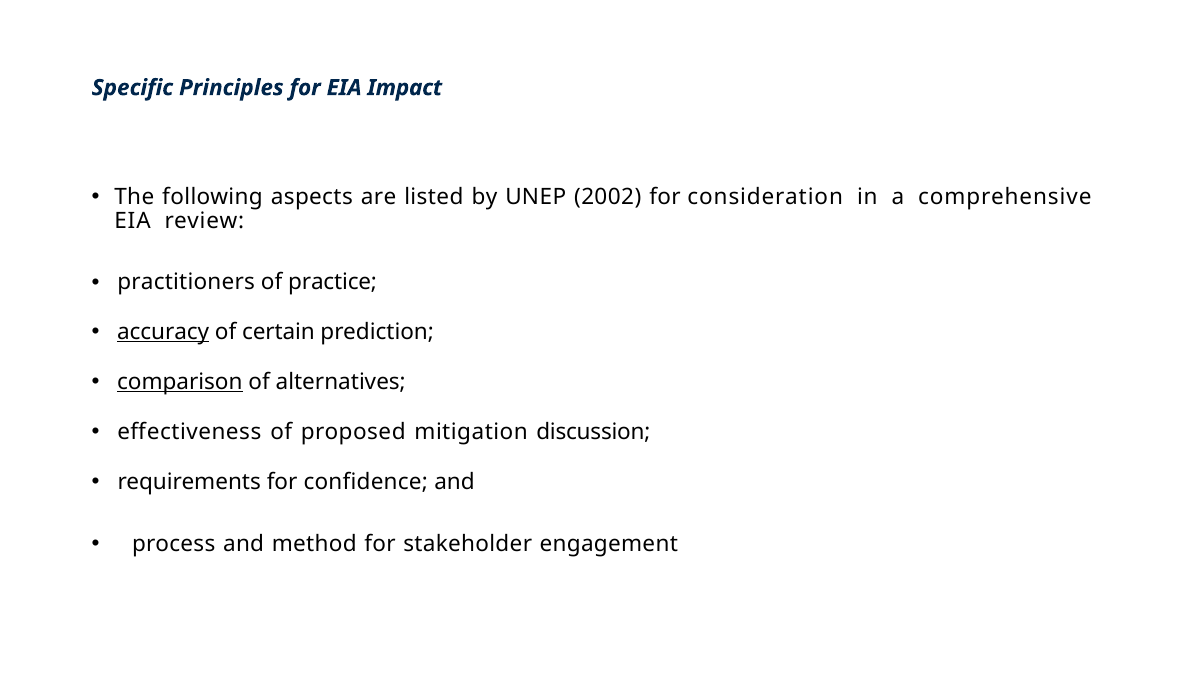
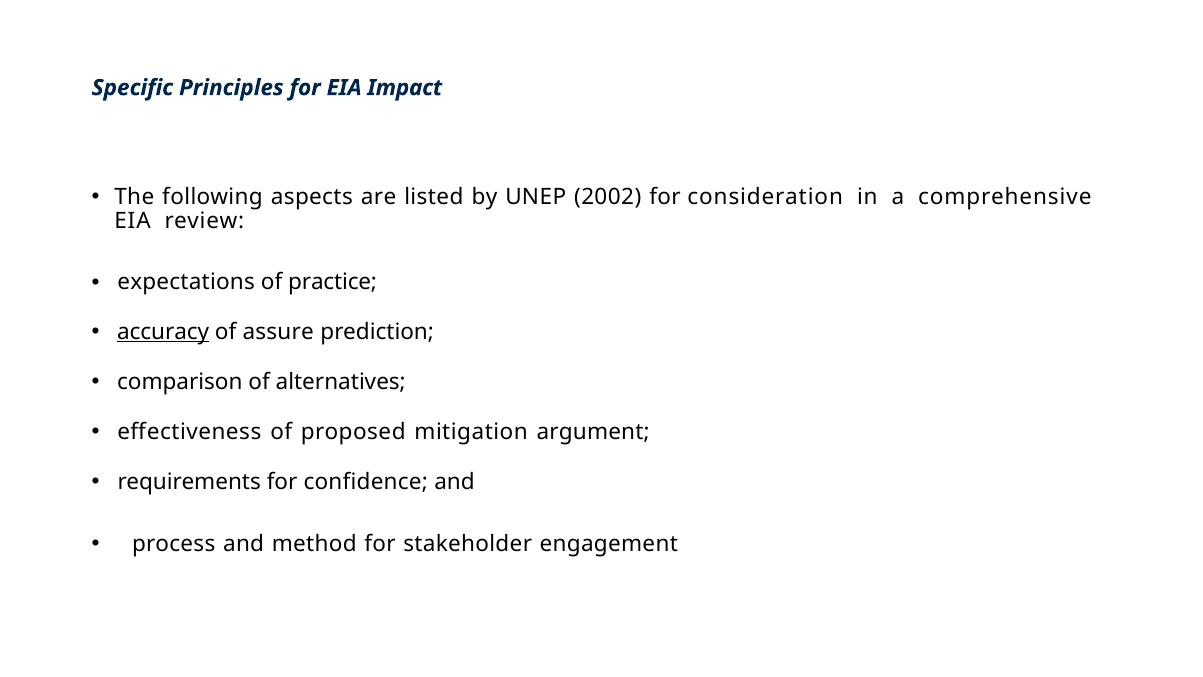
practitioners: practitioners -> expectations
certain: certain -> assure
comparison underline: present -> none
discussion: discussion -> argument
